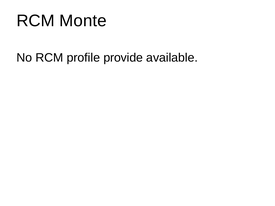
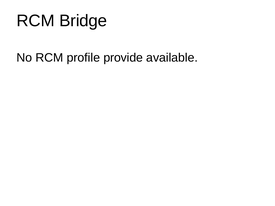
Monte: Monte -> Bridge
